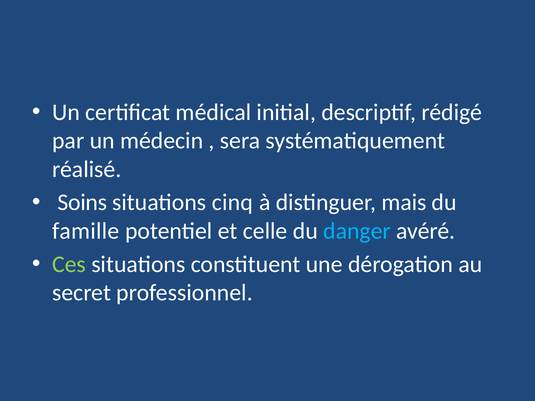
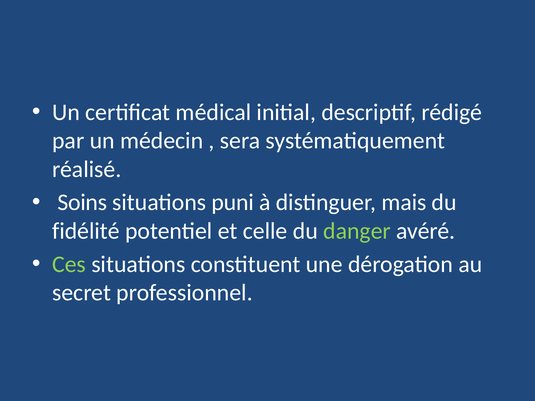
cinq: cinq -> puni
famille: famille -> fidélité
danger colour: light blue -> light green
